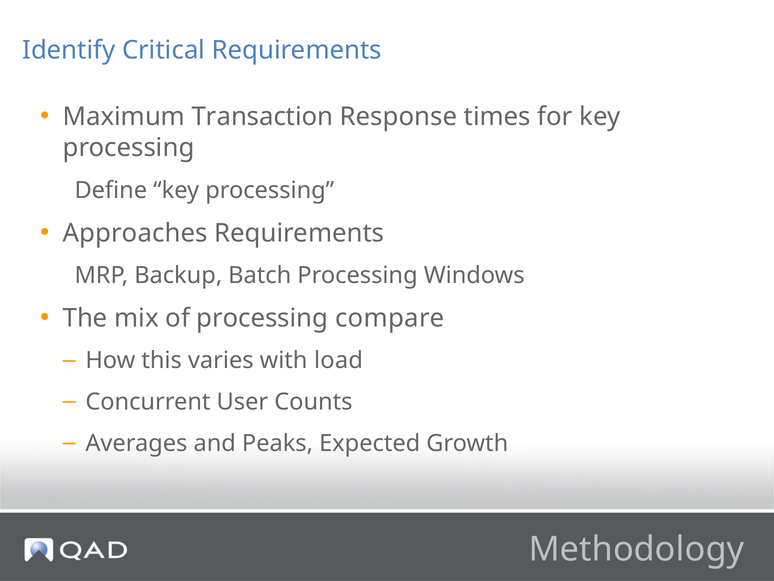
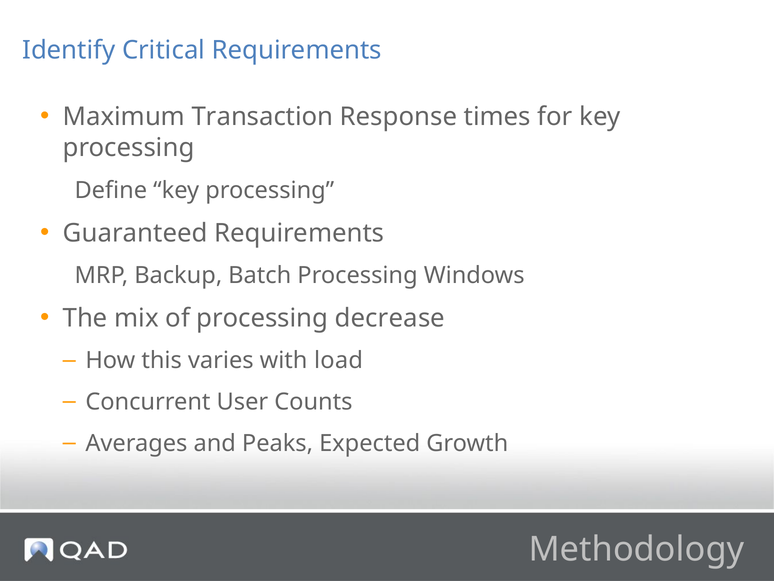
Approaches: Approaches -> Guaranteed
compare: compare -> decrease
